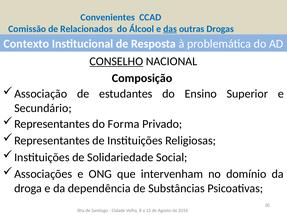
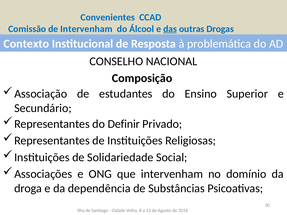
de Relacionados: Relacionados -> Intervenham
CONSELHO underline: present -> none
Forma: Forma -> Definir
